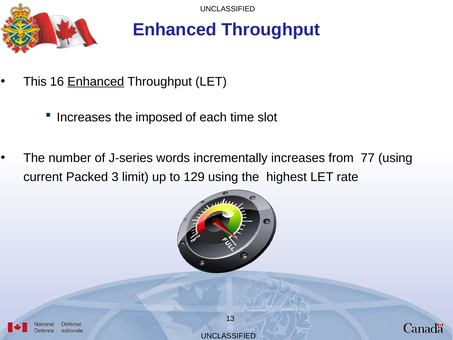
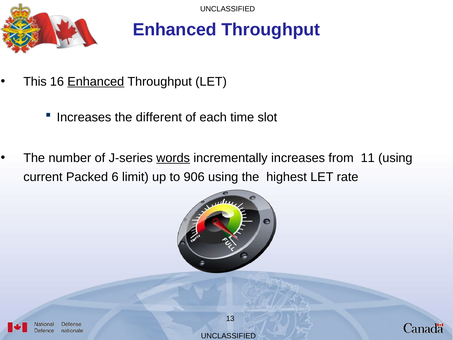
imposed: imposed -> different
words underline: none -> present
77: 77 -> 11
3: 3 -> 6
129: 129 -> 906
